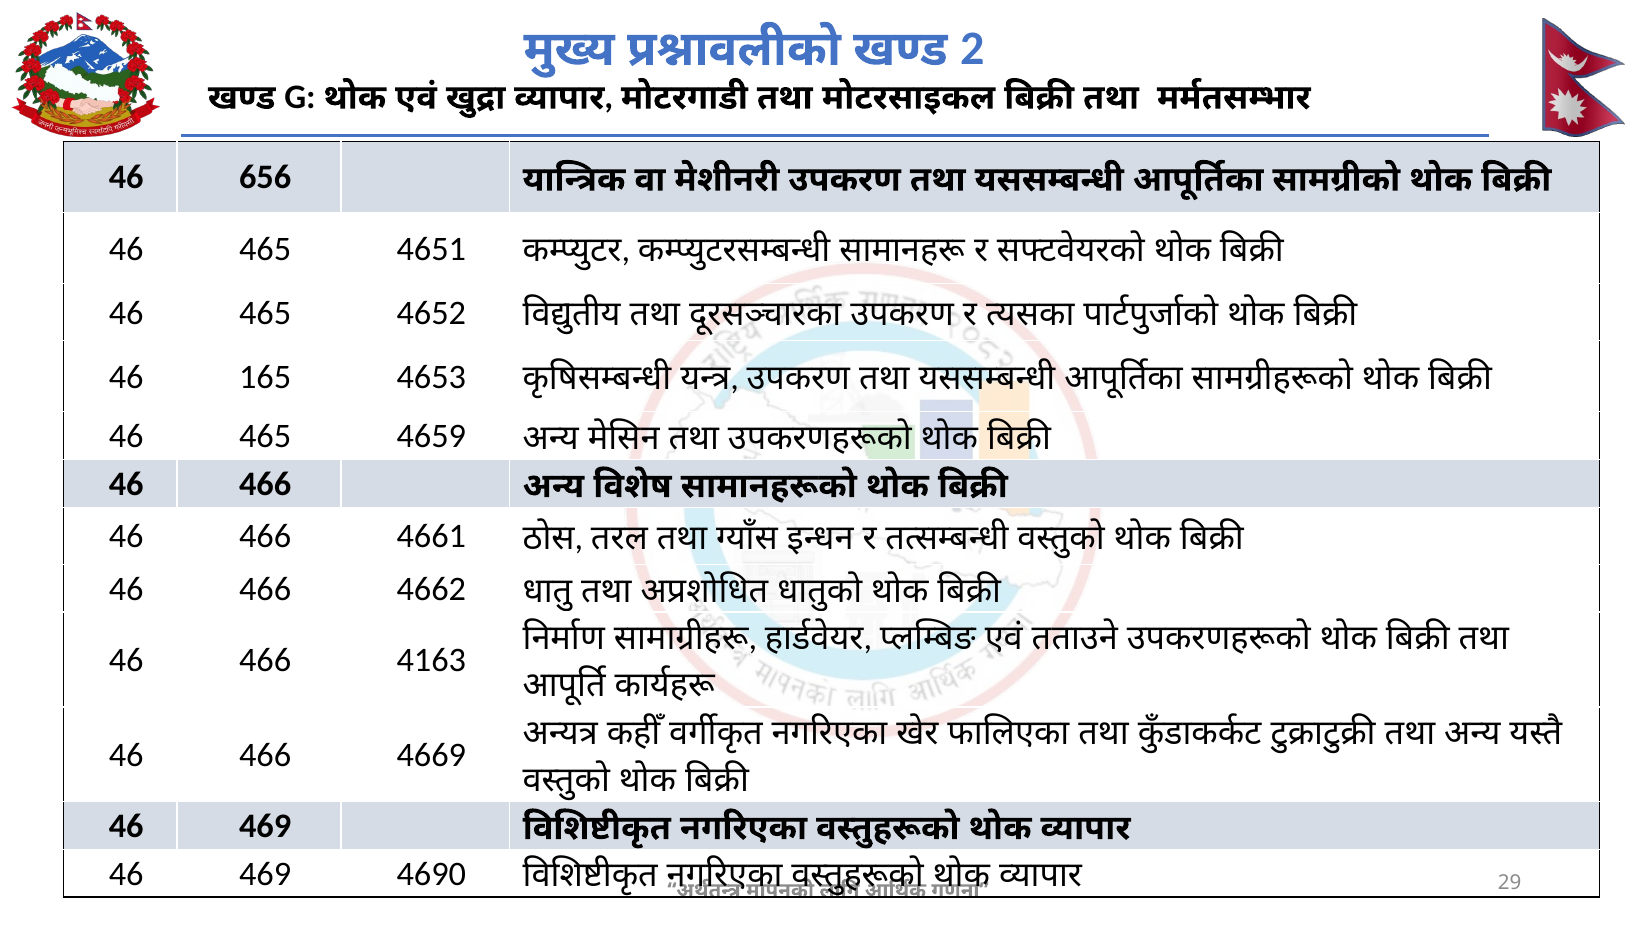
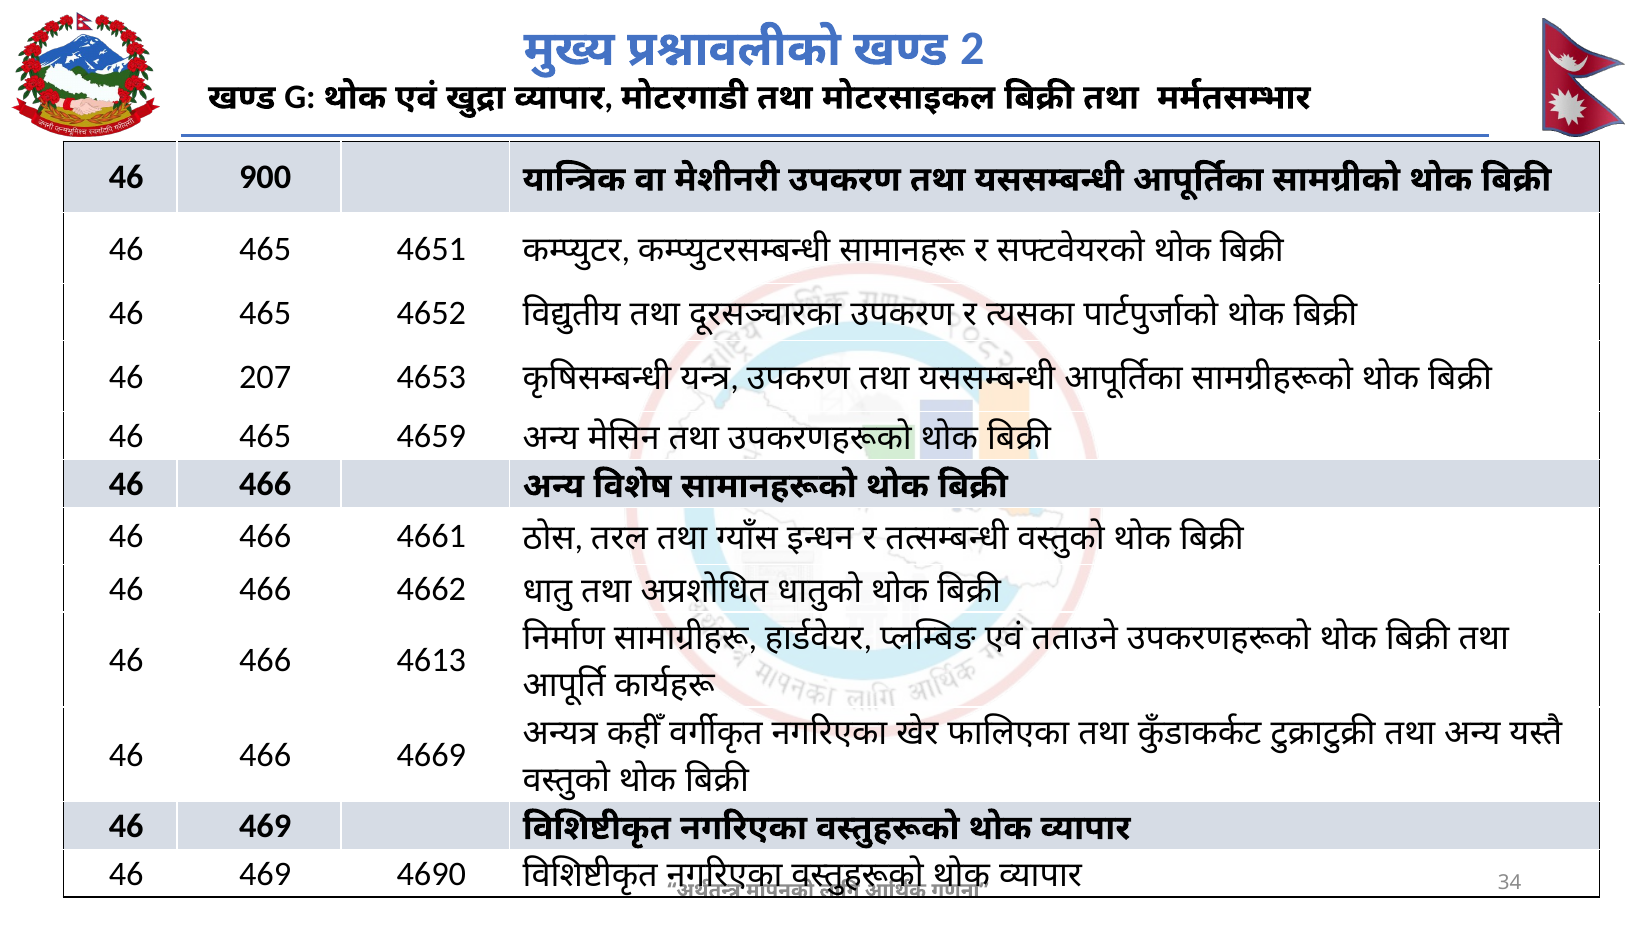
656: 656 -> 900
165: 165 -> 207
4163: 4163 -> 4613
29: 29 -> 34
